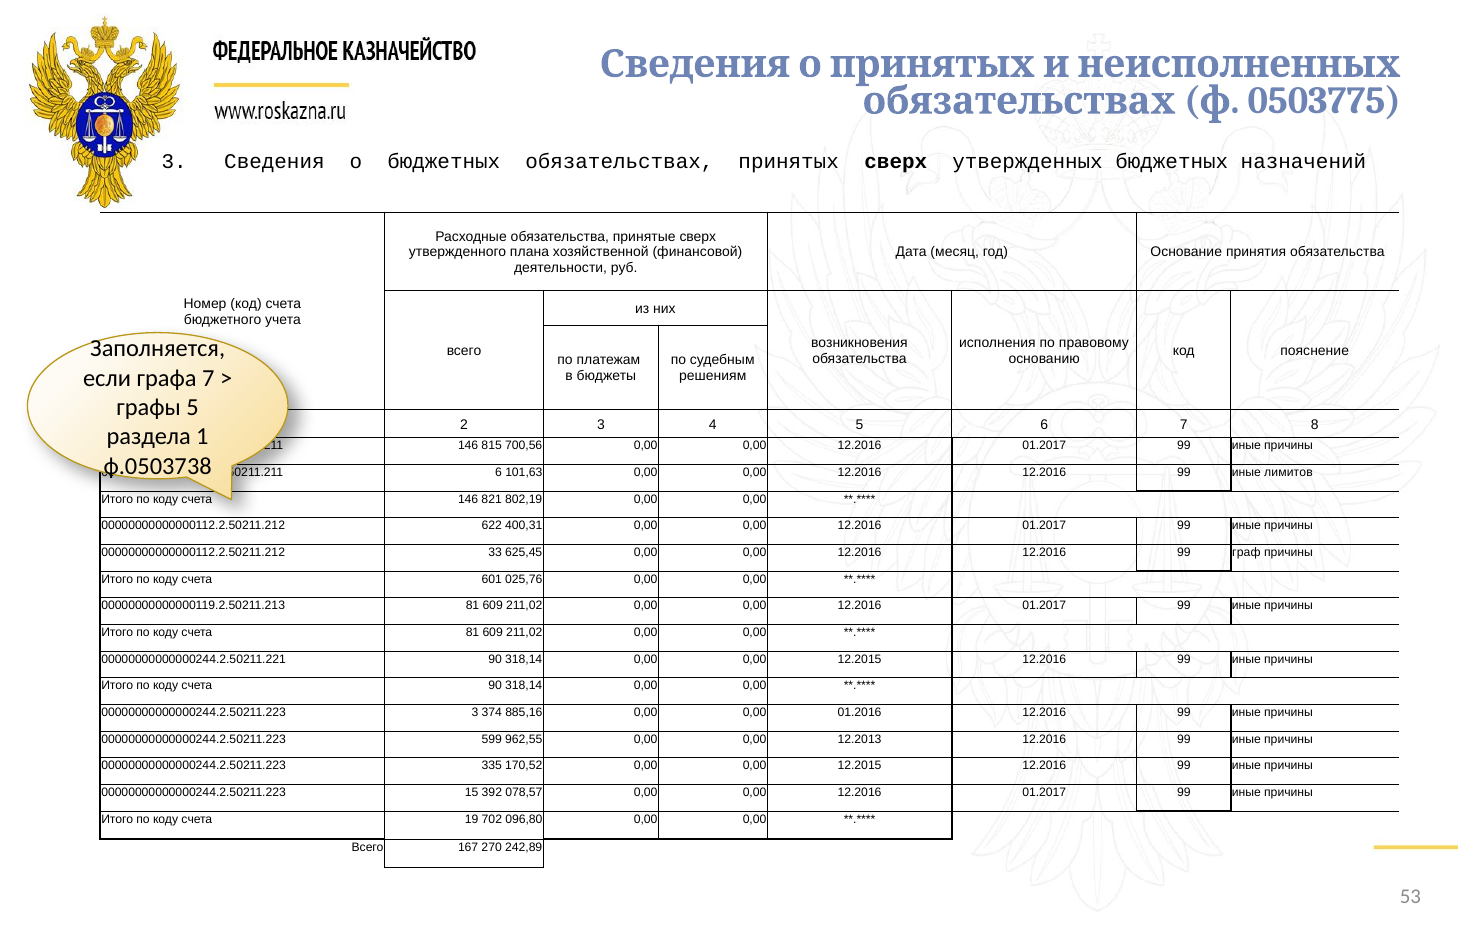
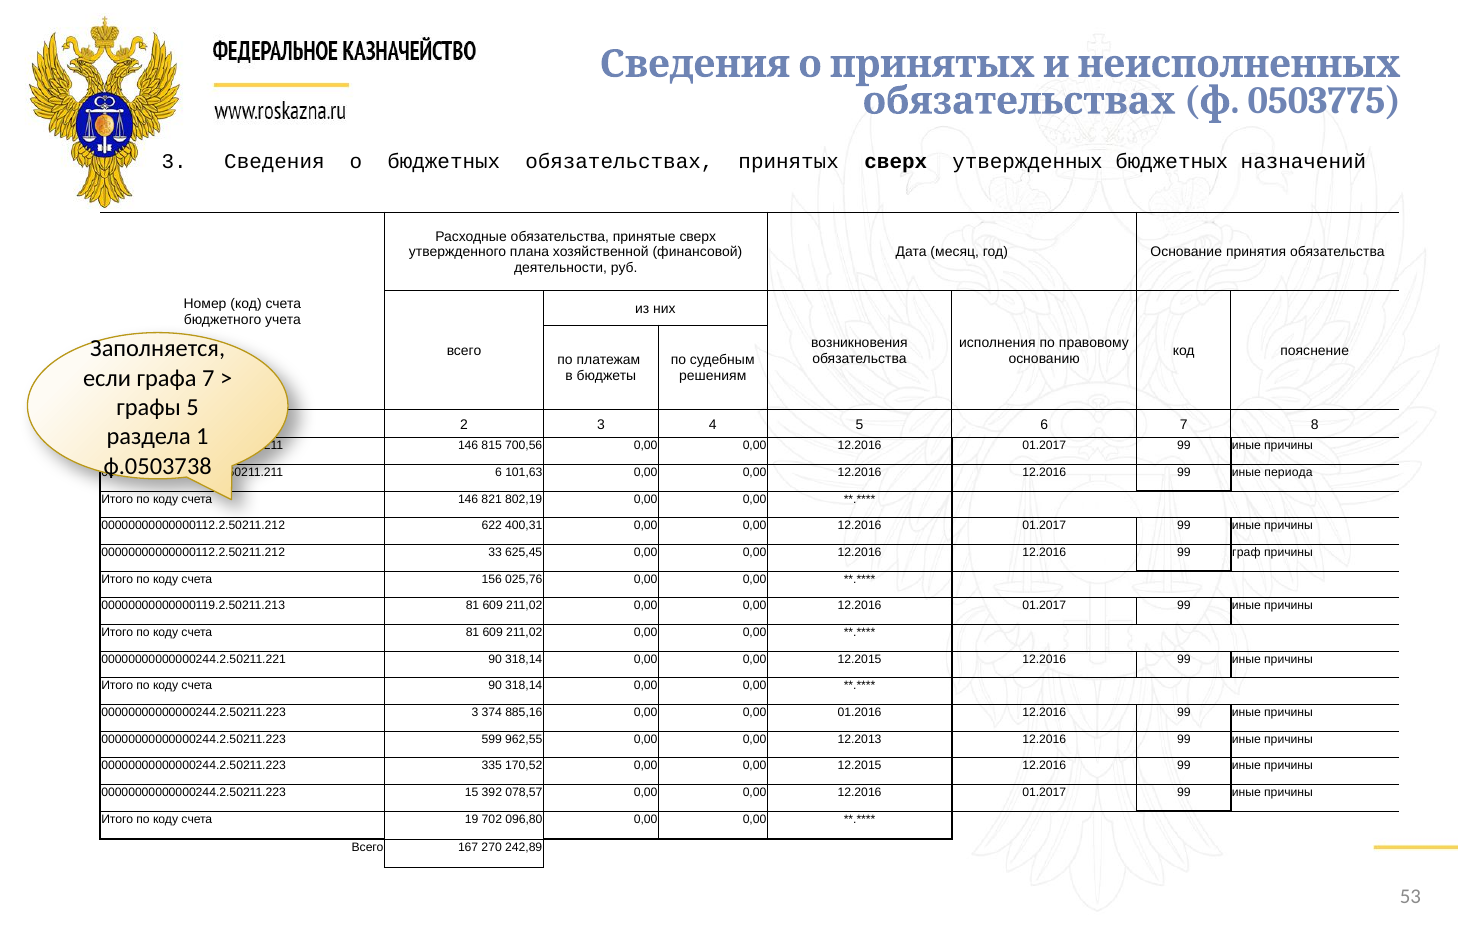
лимитов: лимитов -> периода
601: 601 -> 156
